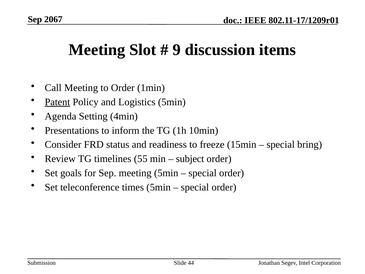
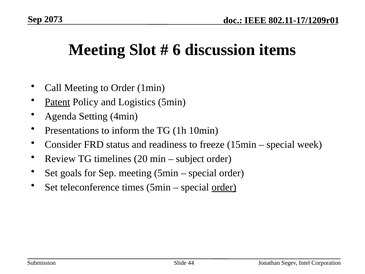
2067: 2067 -> 2073
9: 9 -> 6
bring: bring -> week
55: 55 -> 20
order at (224, 187) underline: none -> present
